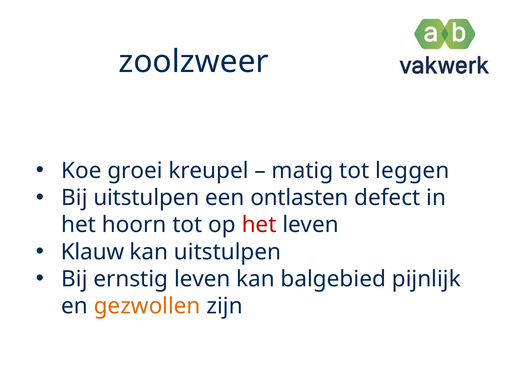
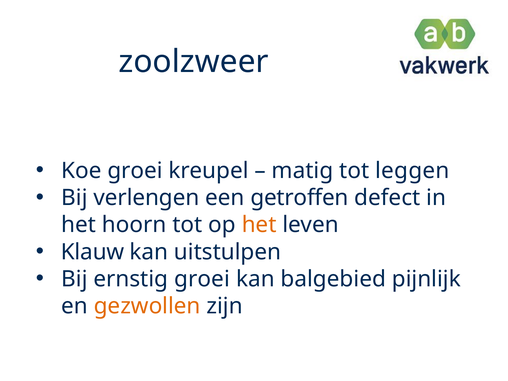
Bij uitstulpen: uitstulpen -> verlengen
ontlasten: ontlasten -> getroffen
het at (259, 225) colour: red -> orange
ernstig leven: leven -> groei
